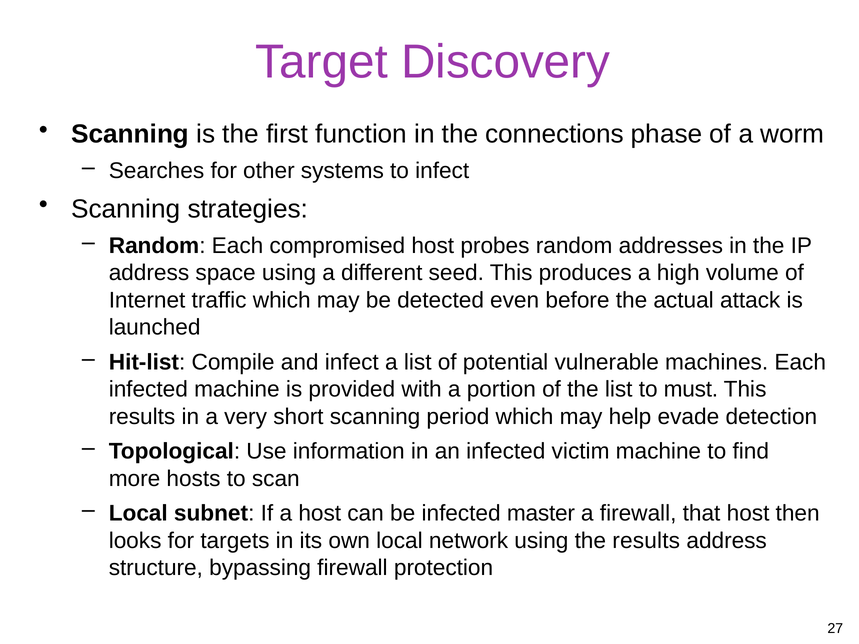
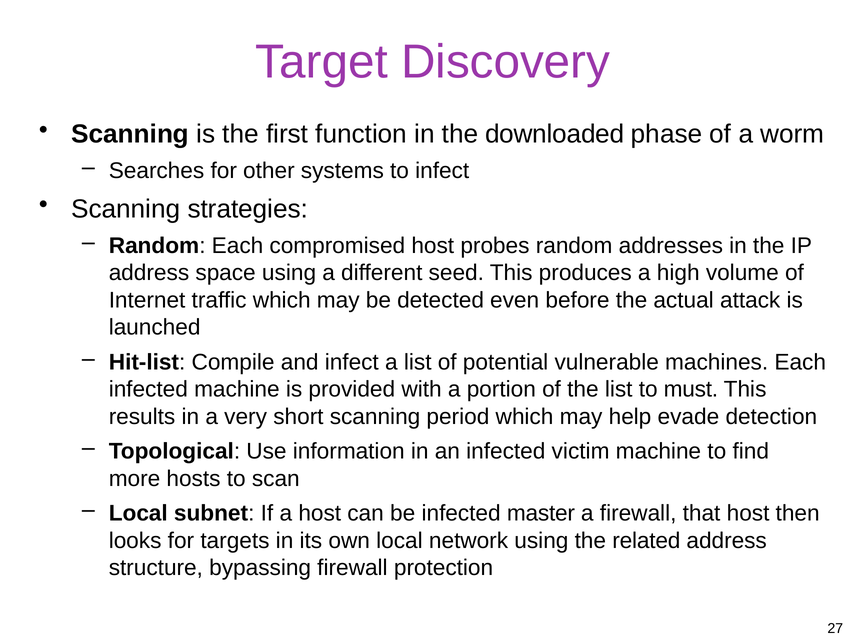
connections: connections -> downloaded
the results: results -> related
